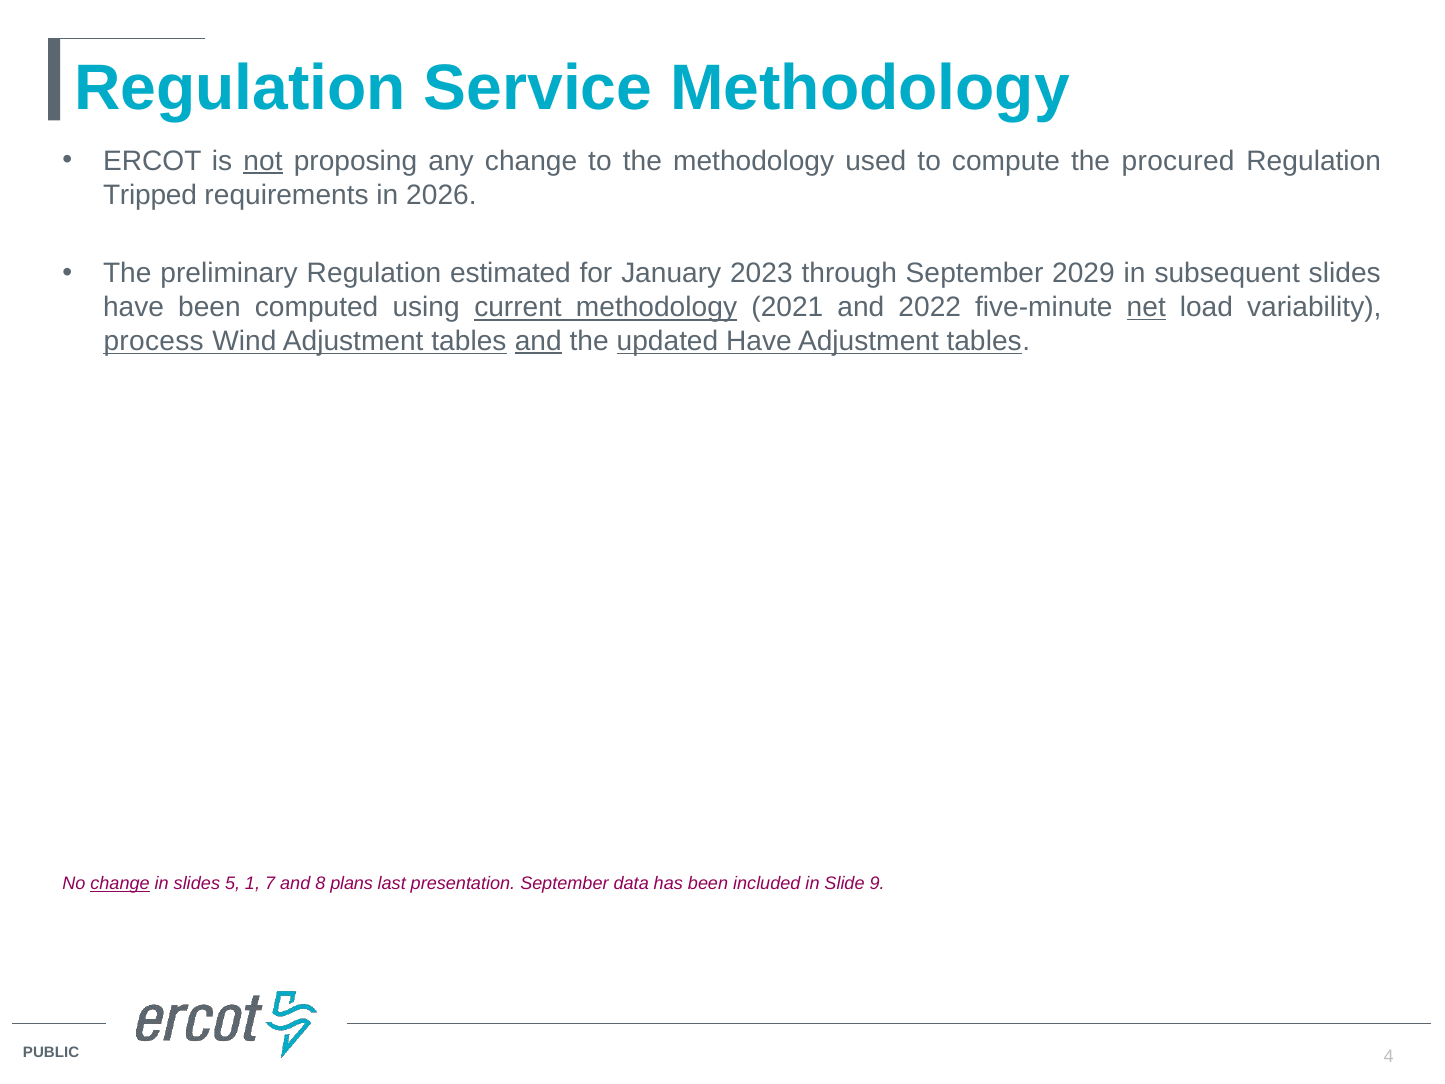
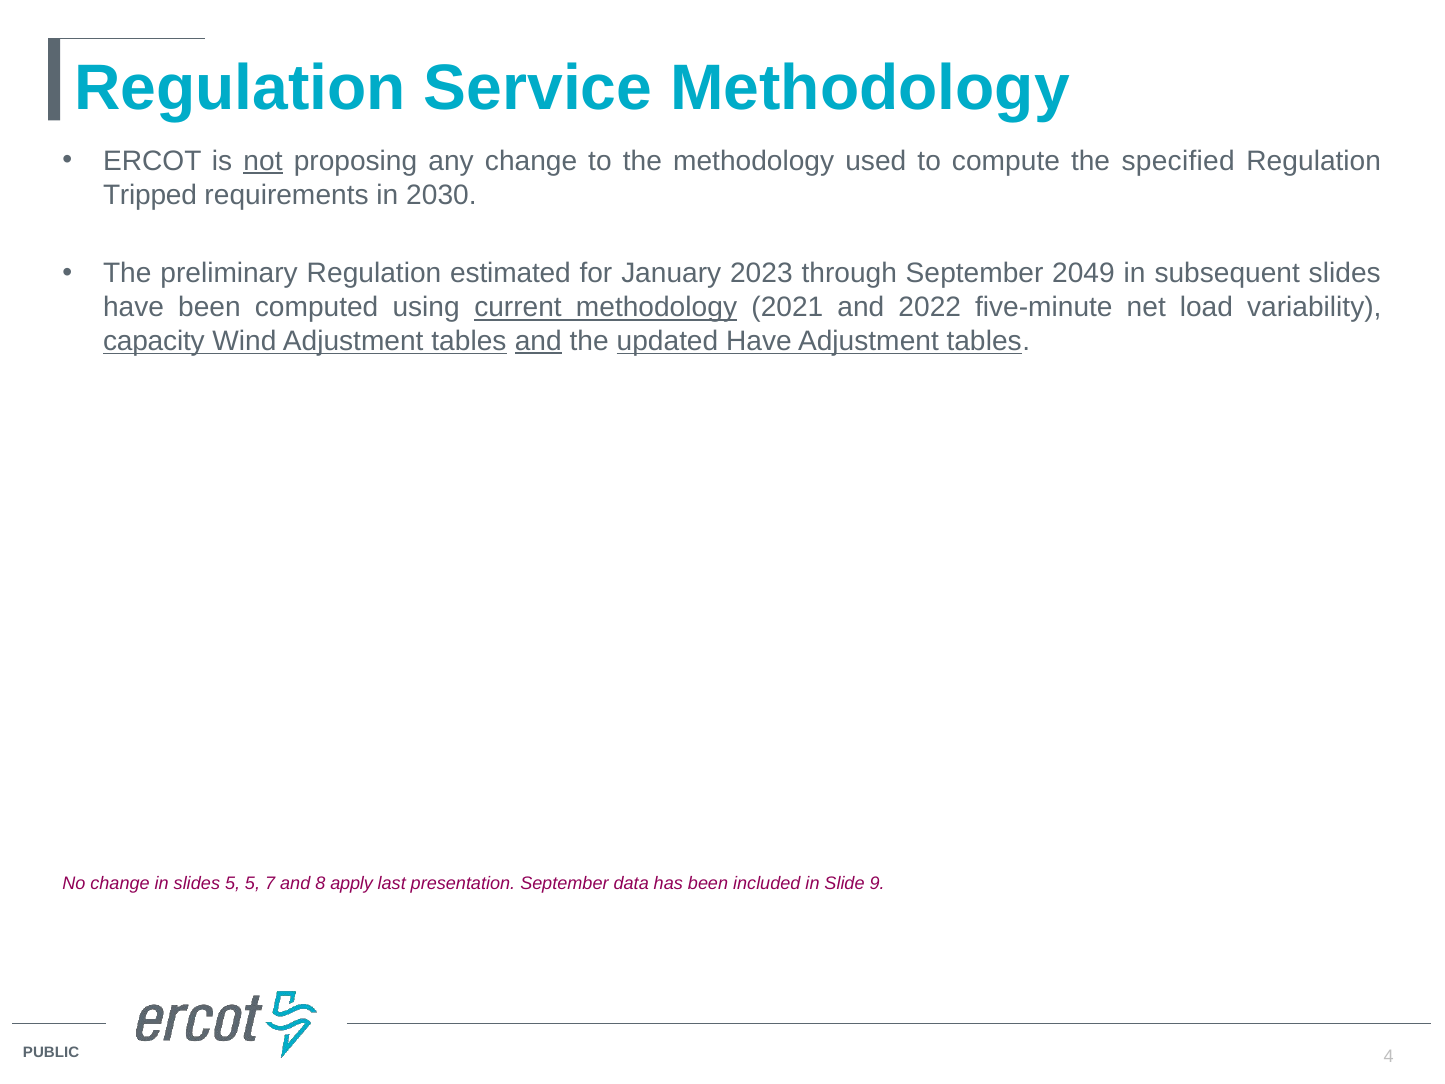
procured: procured -> specified
2026: 2026 -> 2030
2029: 2029 -> 2049
net underline: present -> none
process: process -> capacity
change at (120, 884) underline: present -> none
5 1: 1 -> 5
plans: plans -> apply
